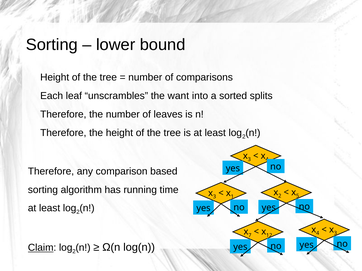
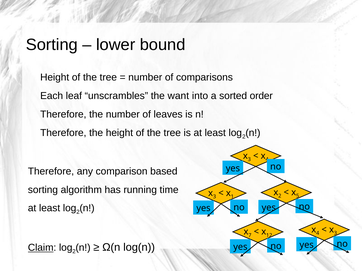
splits: splits -> order
